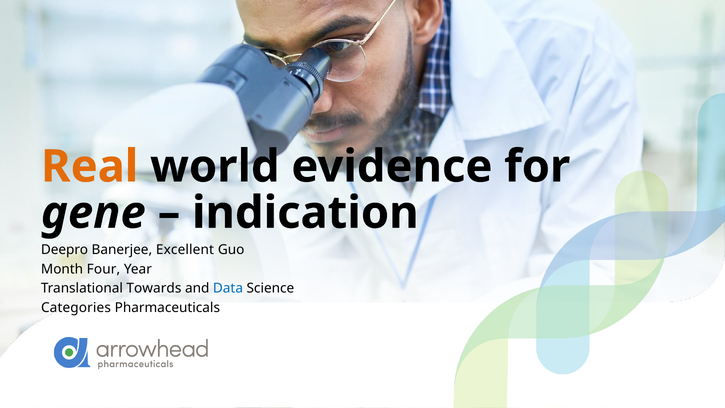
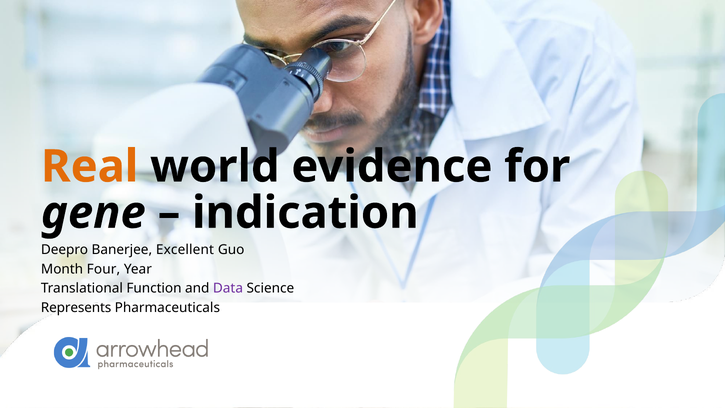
Towards: Towards -> Function
Data colour: blue -> purple
Categories: Categories -> Represents
